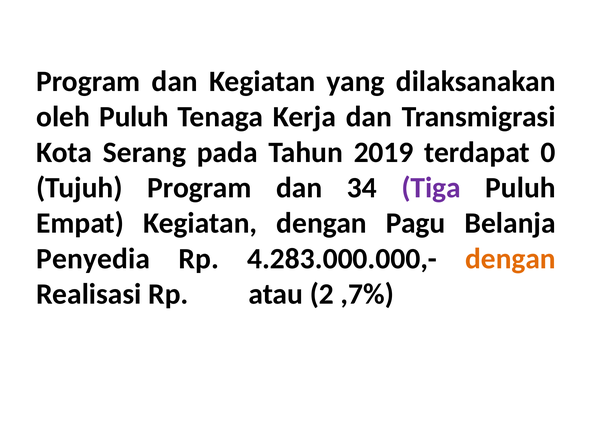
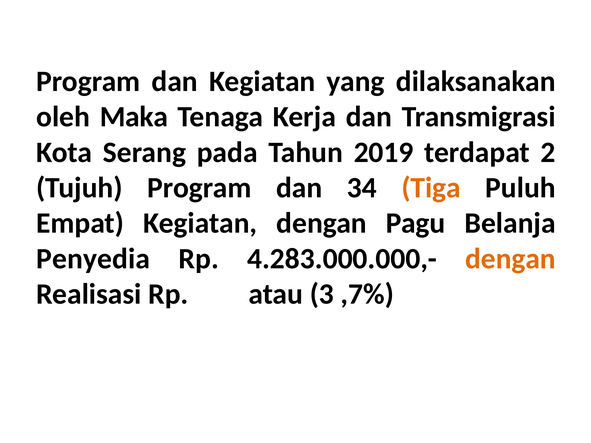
oleh Puluh: Puluh -> Maka
0: 0 -> 2
Tiga colour: purple -> orange
2: 2 -> 3
